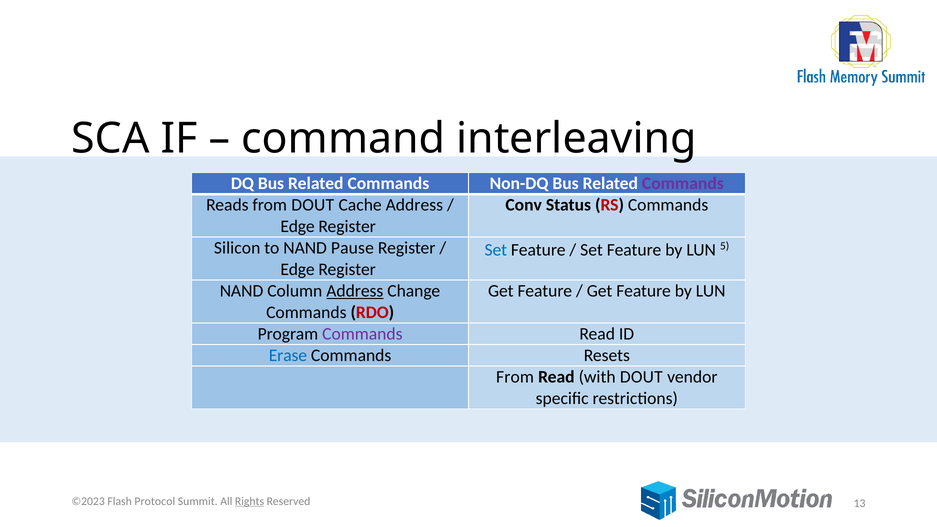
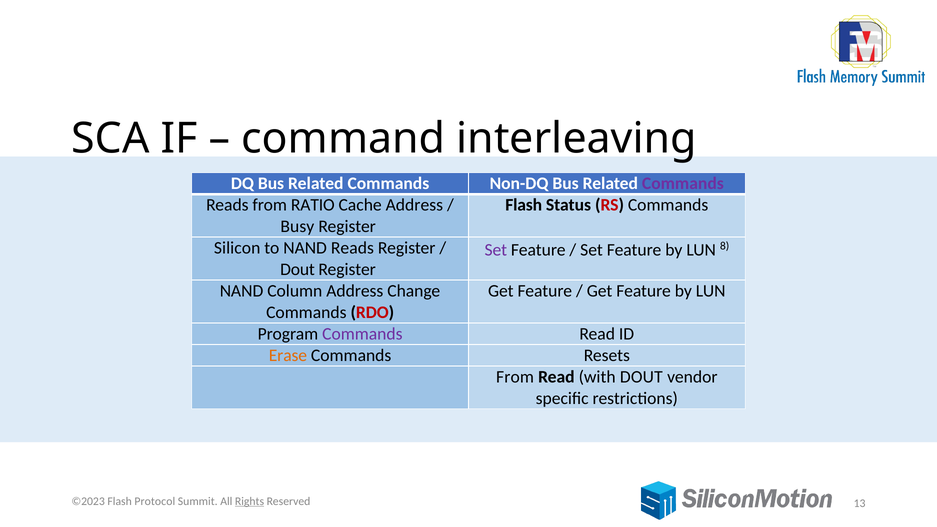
from DOUT: DOUT -> RATIO
Conv at (524, 205): Conv -> Flash
Edge at (298, 227): Edge -> Busy
NAND Pause: Pause -> Reads
Set at (496, 250) colour: blue -> purple
5: 5 -> 8
Edge at (298, 270): Edge -> Dout
Address at (355, 291) underline: present -> none
Erase colour: blue -> orange
